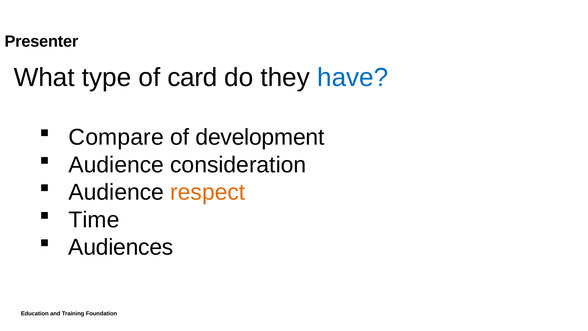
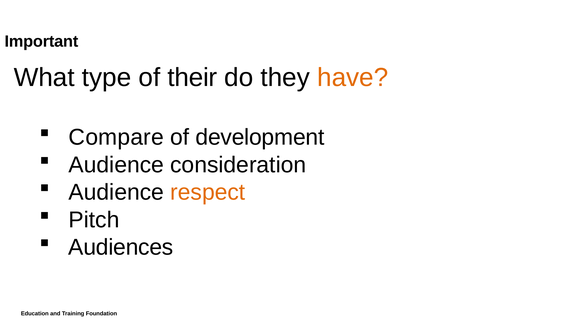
Presenter: Presenter -> Important
card: card -> their
have colour: blue -> orange
Time: Time -> Pitch
